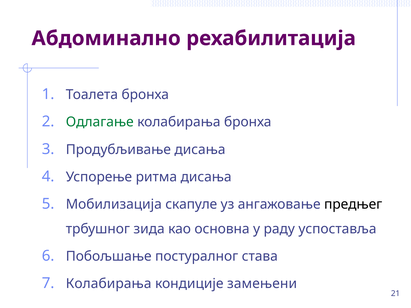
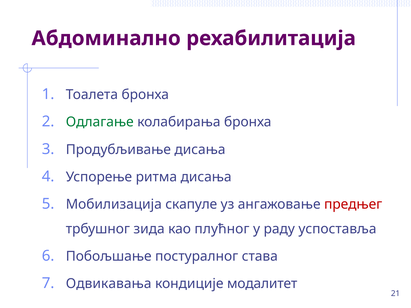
предњег colour: black -> red
основна: основна -> плућног
Колабирања at (109, 284): Колабирања -> Одвикавања
замењени: замењени -> модалитет
